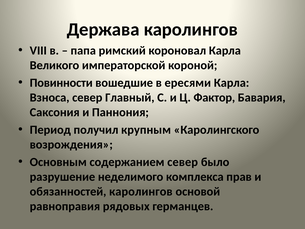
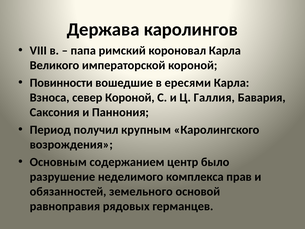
север Главный: Главный -> Короной
Фактор: Фактор -> Галлия
содержанием север: север -> центр
обязанностей каролингов: каролингов -> земельного
